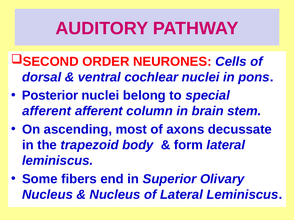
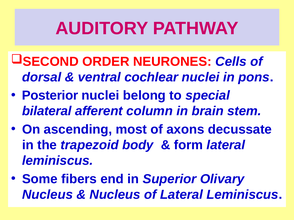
afferent at (47, 111): afferent -> bilateral
